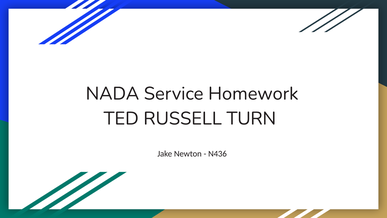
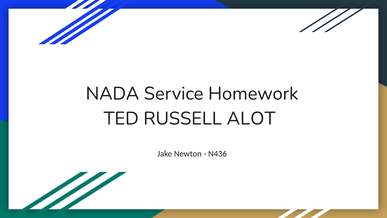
TURN: TURN -> ALOT
